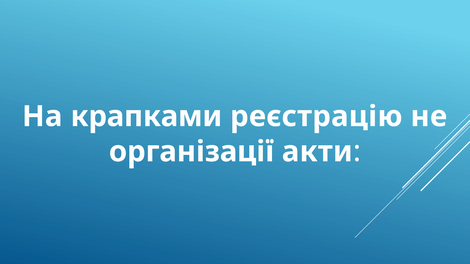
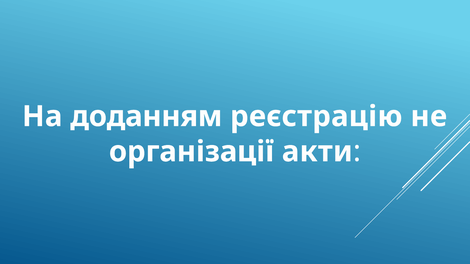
крапками: крапками -> доданням
